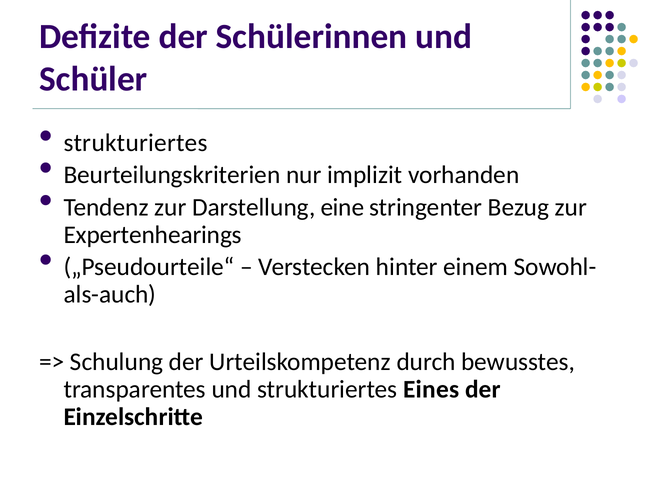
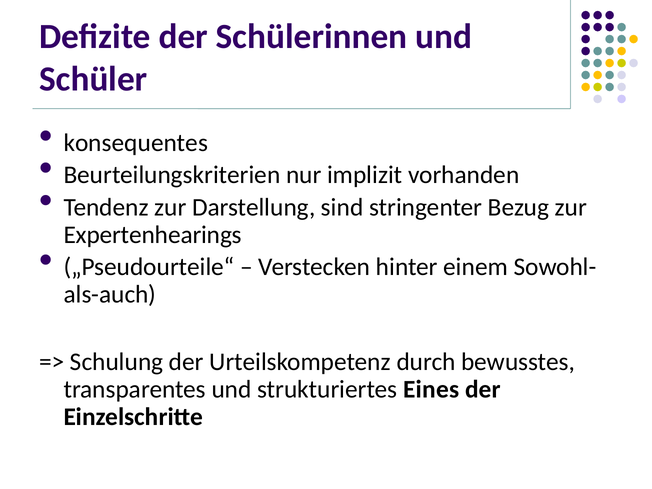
strukturiertes at (136, 143): strukturiertes -> konsequentes
eine: eine -> sind
